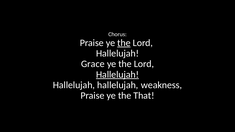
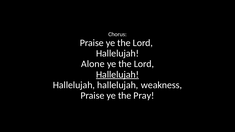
the at (124, 43) underline: present -> none
Grace: Grace -> Alone
That: That -> Pray
